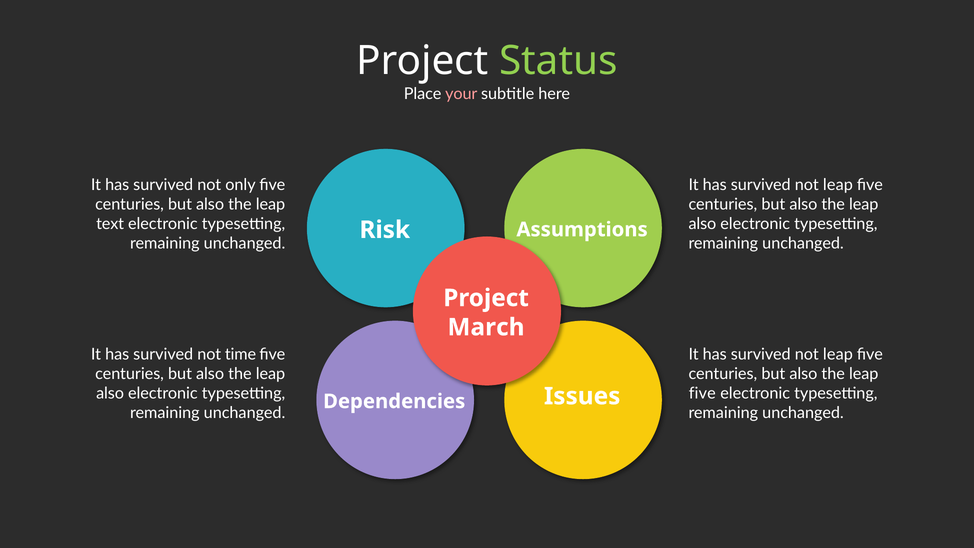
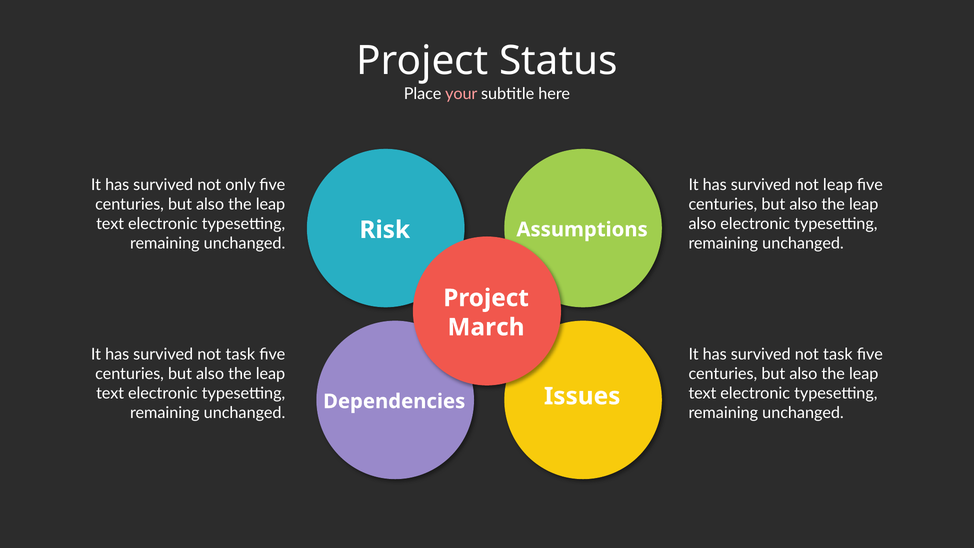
Status colour: light green -> white
time at (241, 355): time -> task
leap at (838, 355): leap -> task
also at (110, 393): also -> text
five at (702, 393): five -> text
